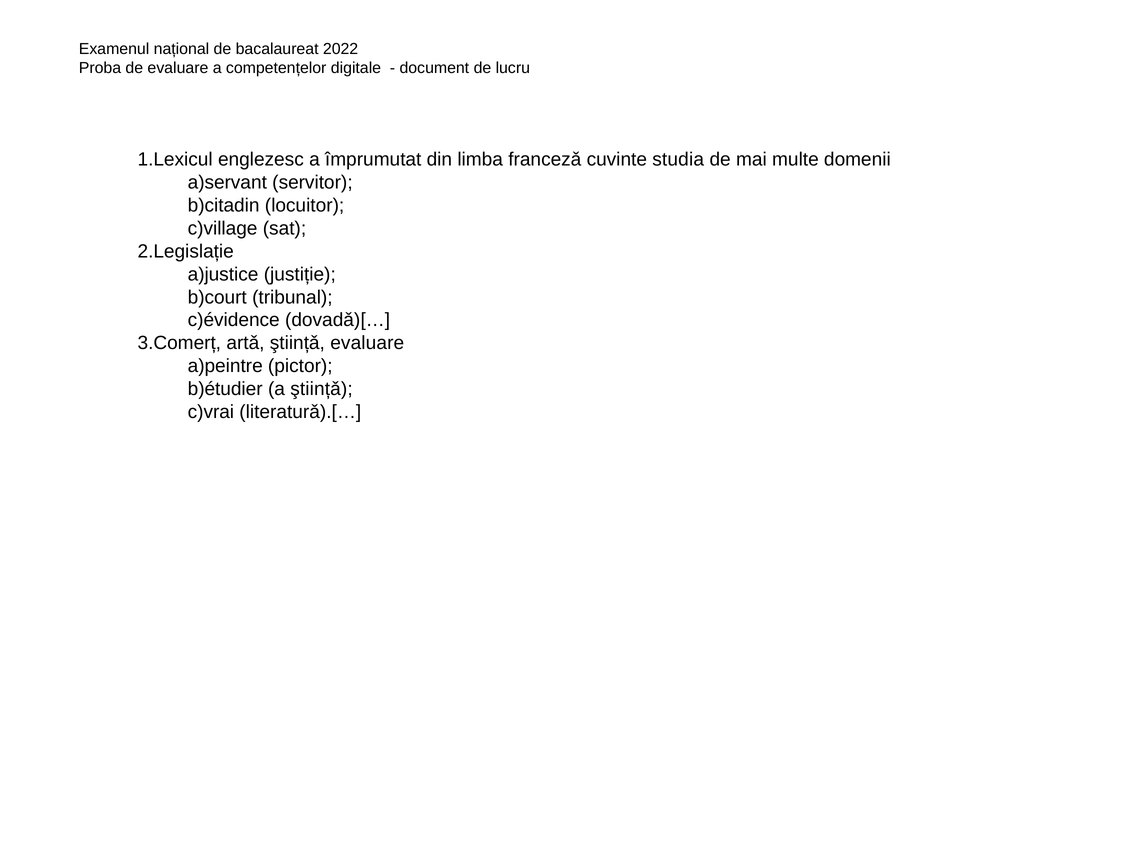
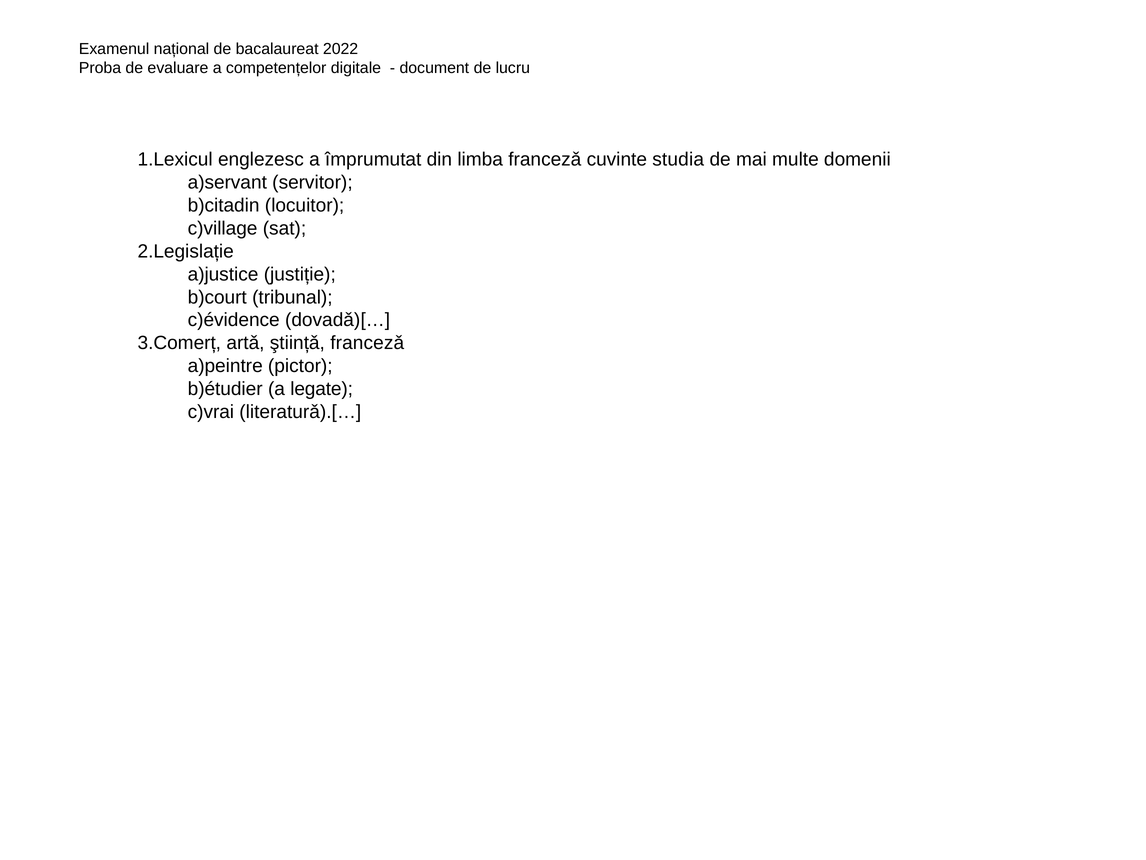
ştiințǎ evaluare: evaluare -> francezǎ
a ştiințǎ: ştiințǎ -> legate
